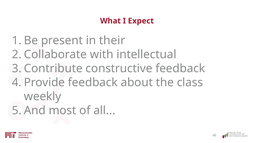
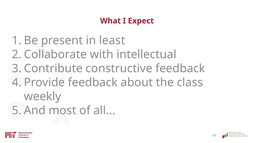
their: their -> least
